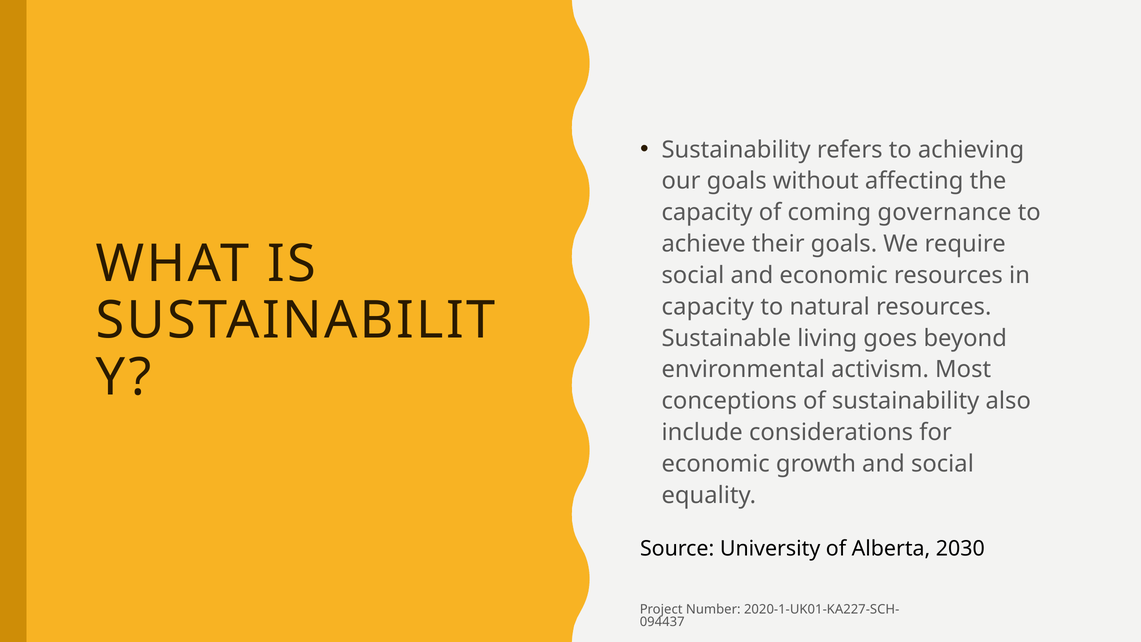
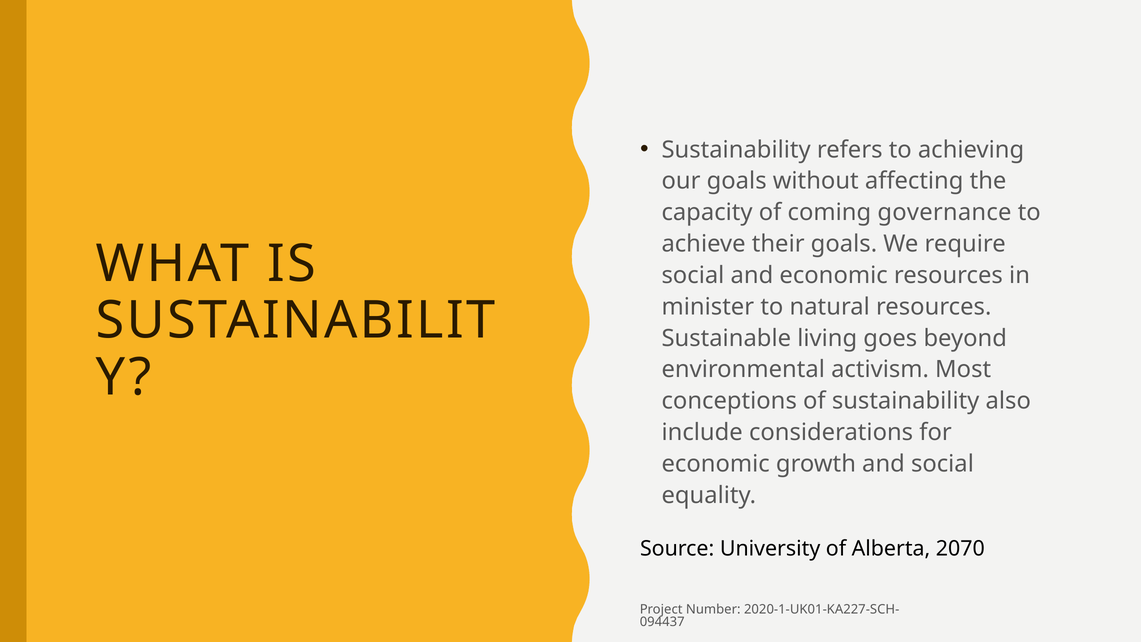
capacity at (708, 307): capacity -> minister
2030: 2030 -> 2070
